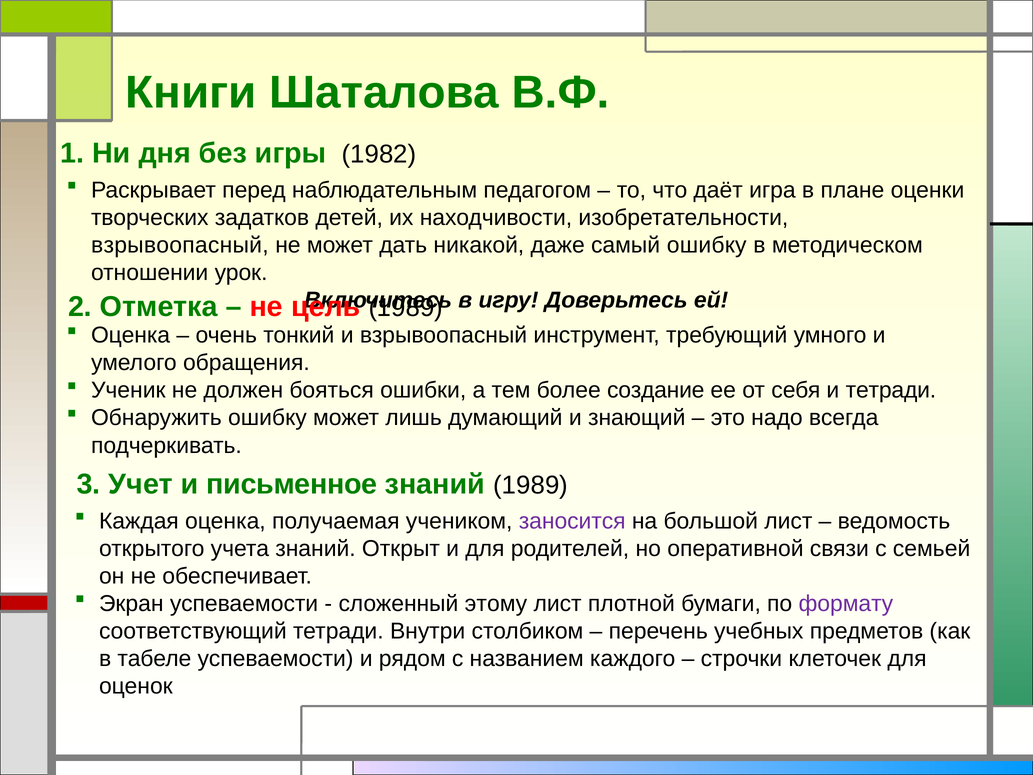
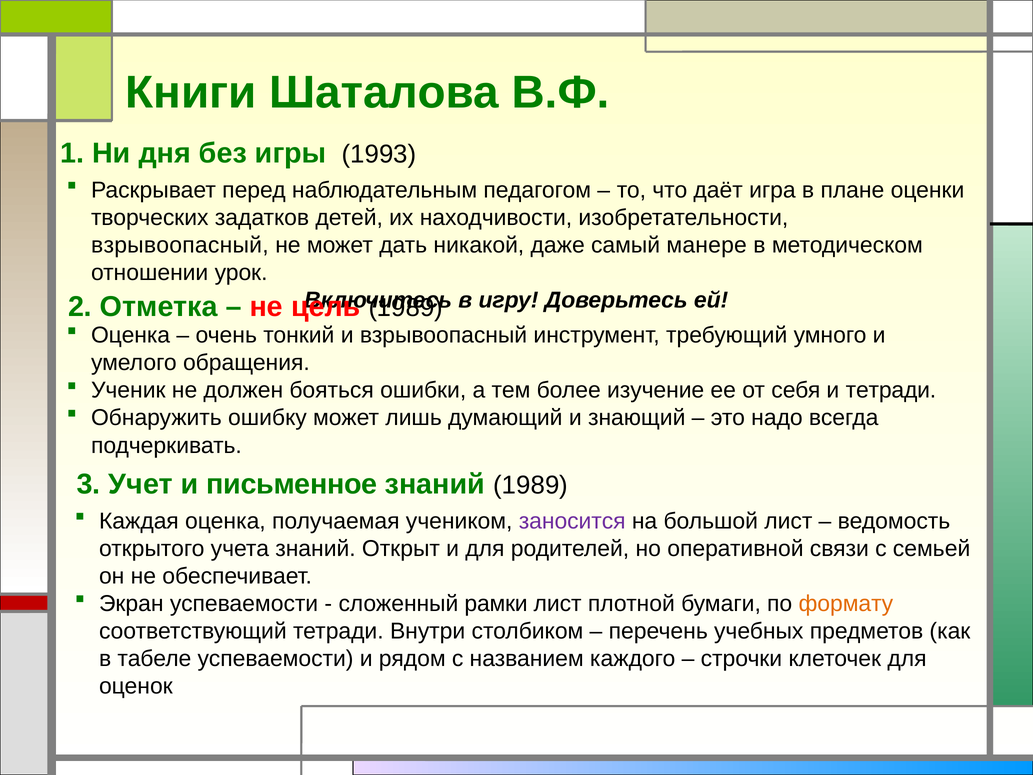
1982: 1982 -> 1993
самый ошибку: ошибку -> манере
создание: создание -> изучение
этому: этому -> рамки
формату colour: purple -> orange
